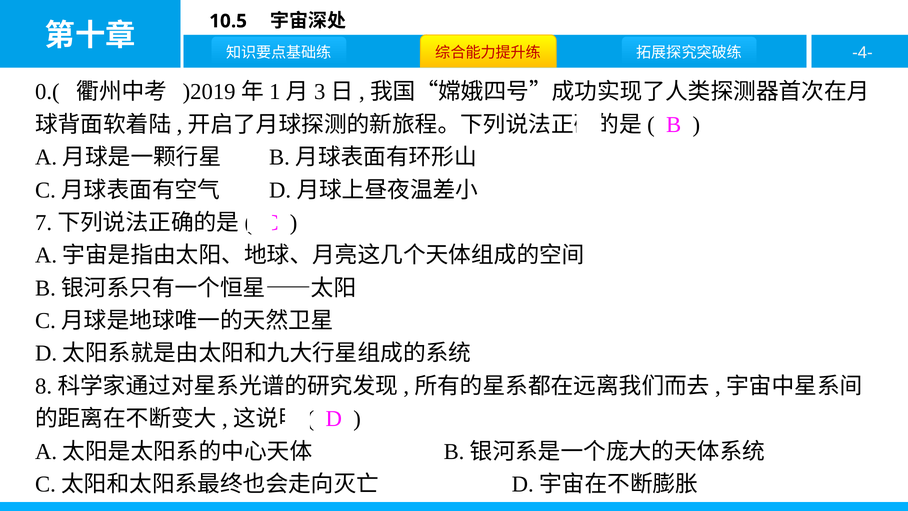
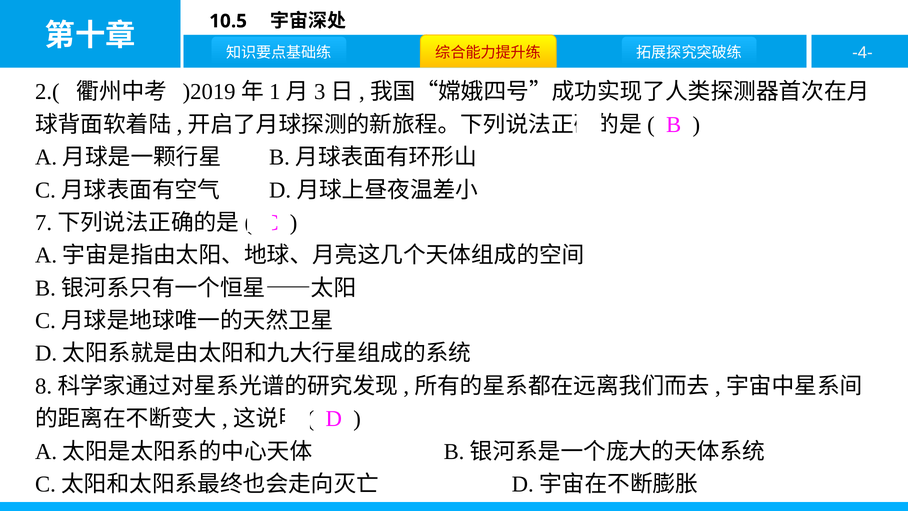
0.(: 0.( -> 2.(
